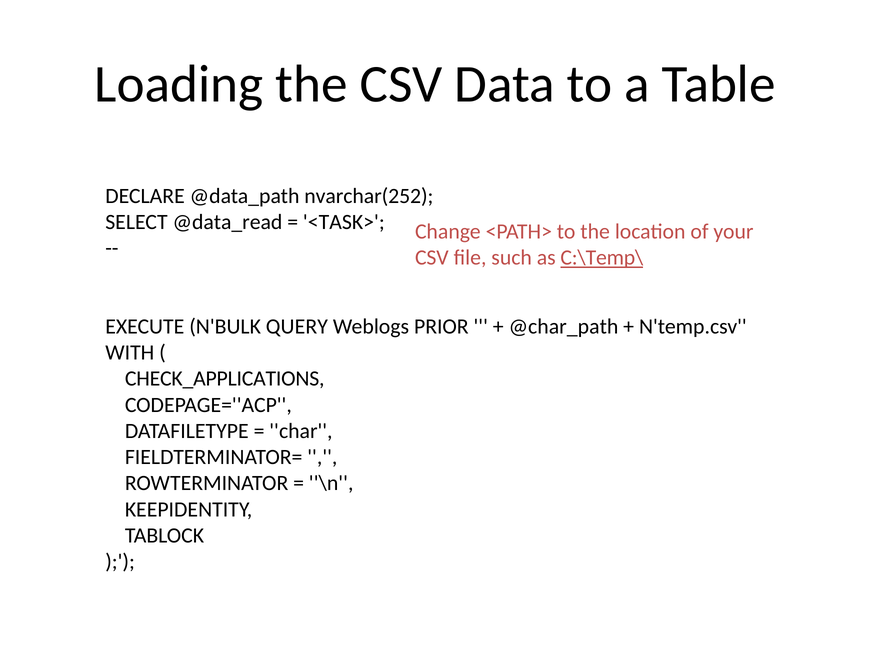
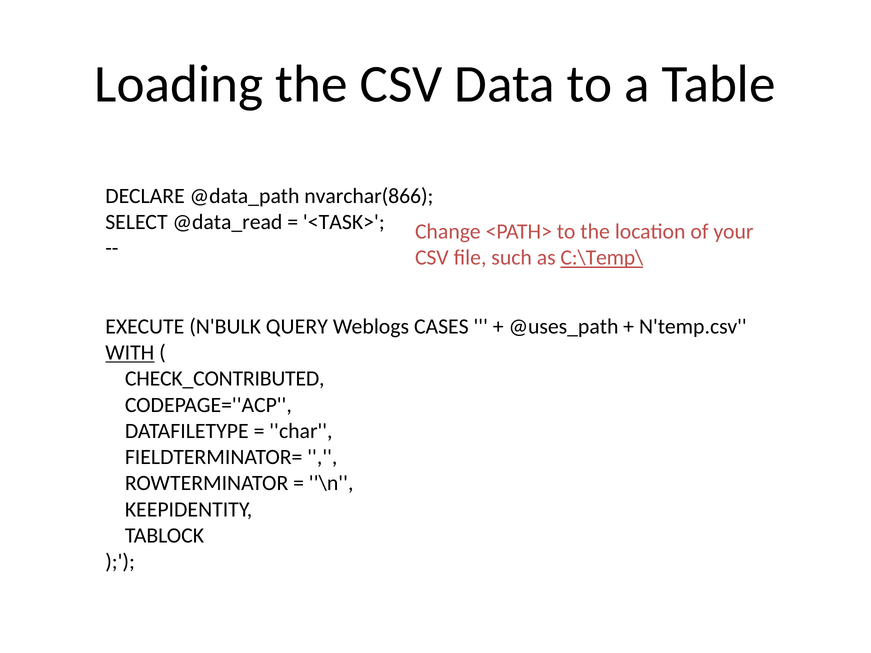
nvarchar(252: nvarchar(252 -> nvarchar(866
PRIOR: PRIOR -> CASES
@char_path: @char_path -> @uses_path
WITH underline: none -> present
CHECK_APPLICATIONS: CHECK_APPLICATIONS -> CHECK_CONTRIBUTED
